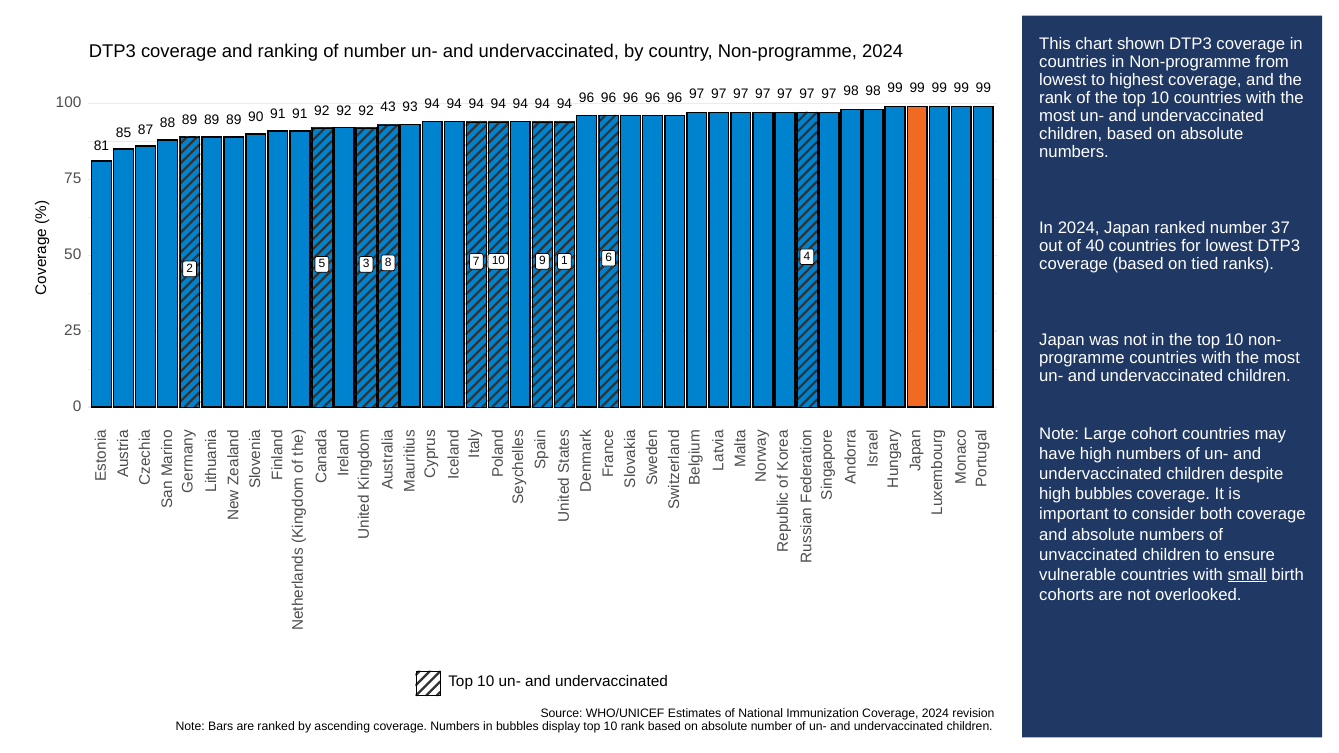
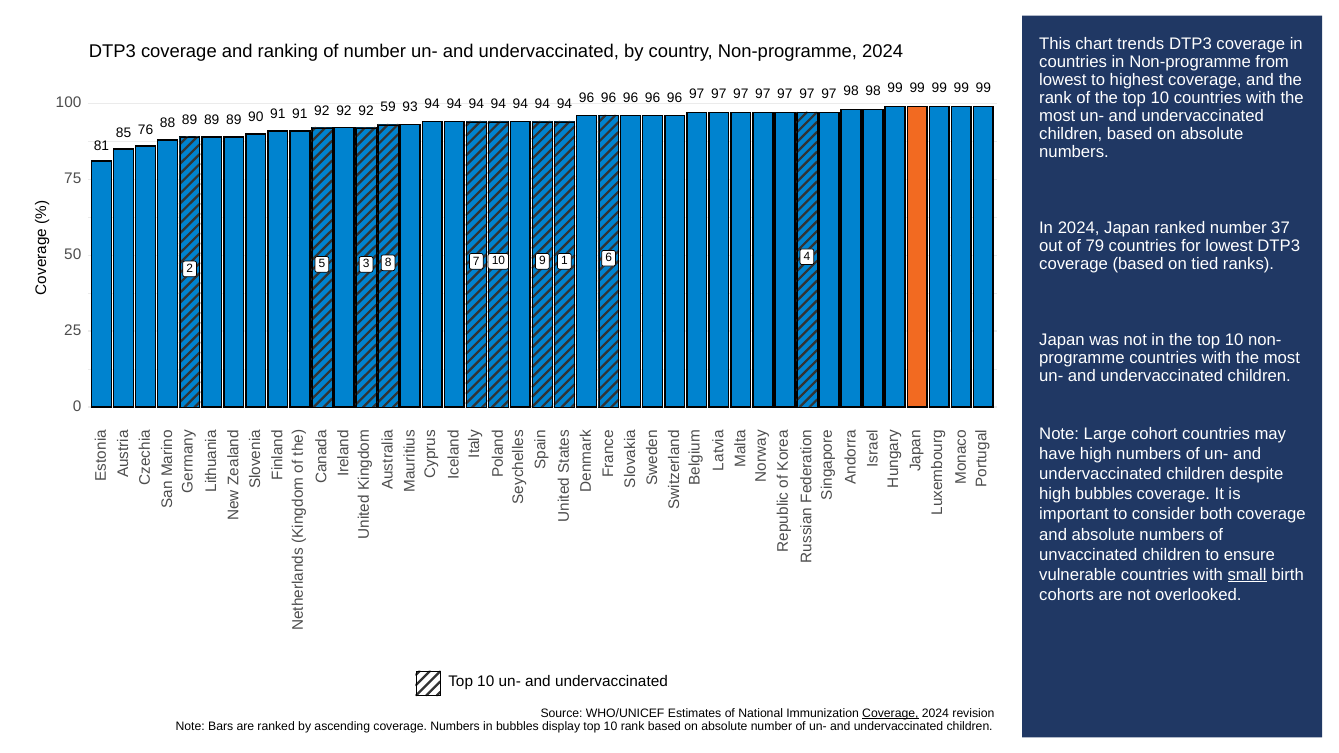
shown: shown -> trends
43: 43 -> 59
87: 87 -> 76
40: 40 -> 79
Coverage at (890, 714) underline: none -> present
